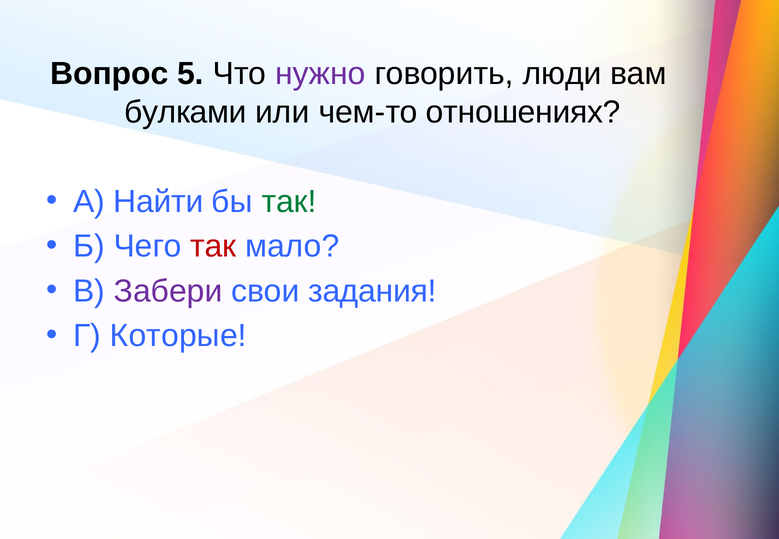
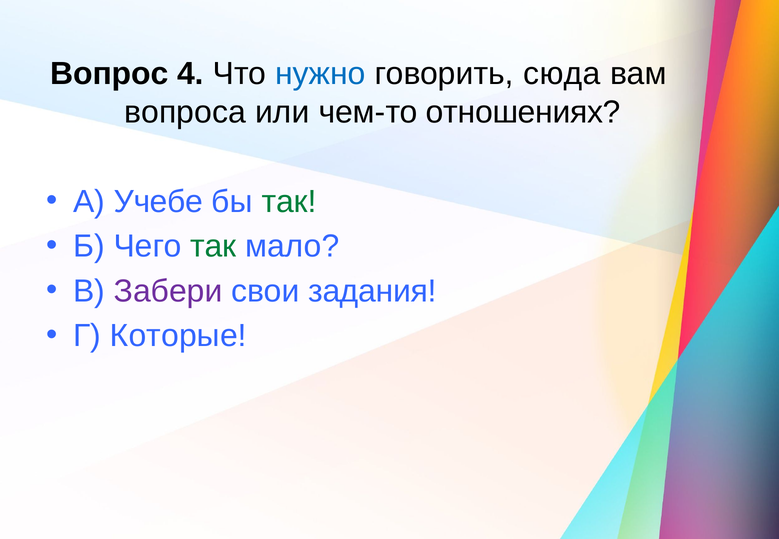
5: 5 -> 4
нужно colour: purple -> blue
люди: люди -> сюда
булками: булками -> вопроса
Найти: Найти -> Учебе
так at (213, 246) colour: red -> green
